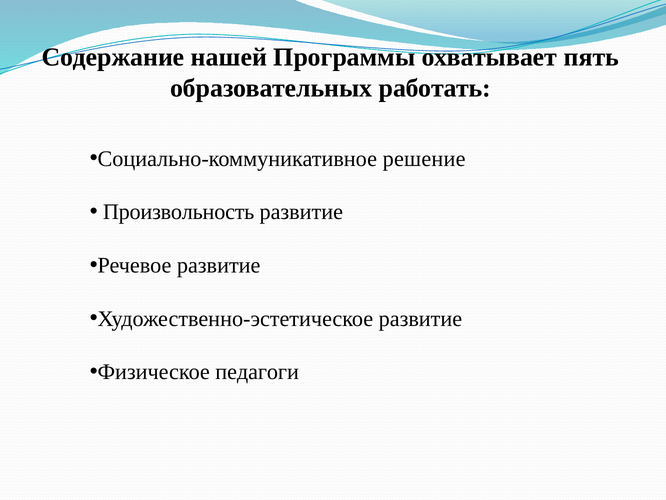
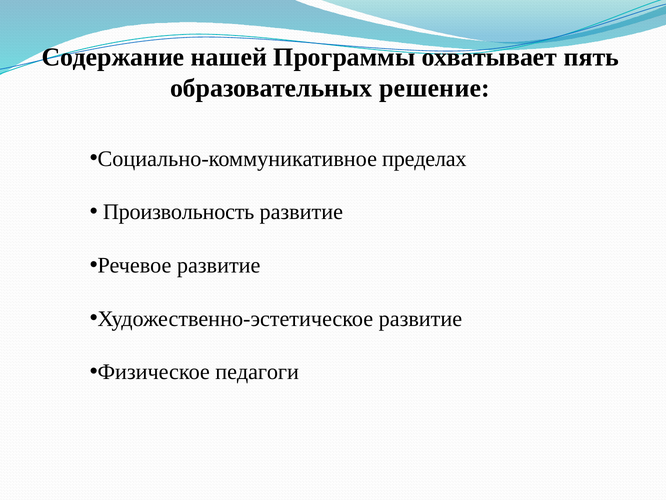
работать: работать -> решение
решение: решение -> пределах
